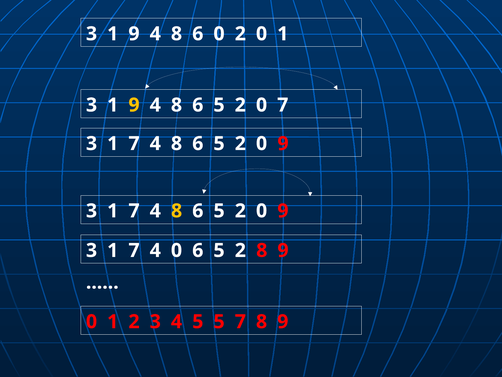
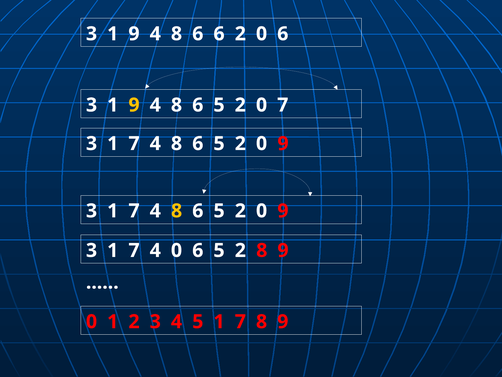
6 0: 0 -> 6
2 0 1: 1 -> 6
5 5: 5 -> 1
